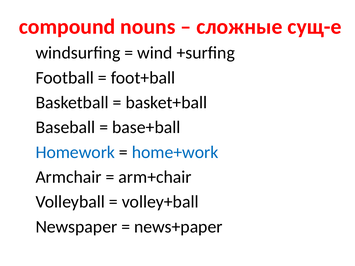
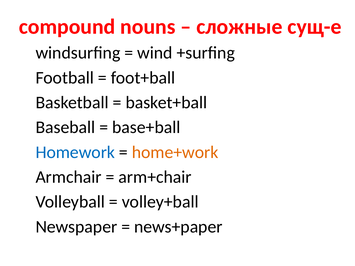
home+work colour: blue -> orange
